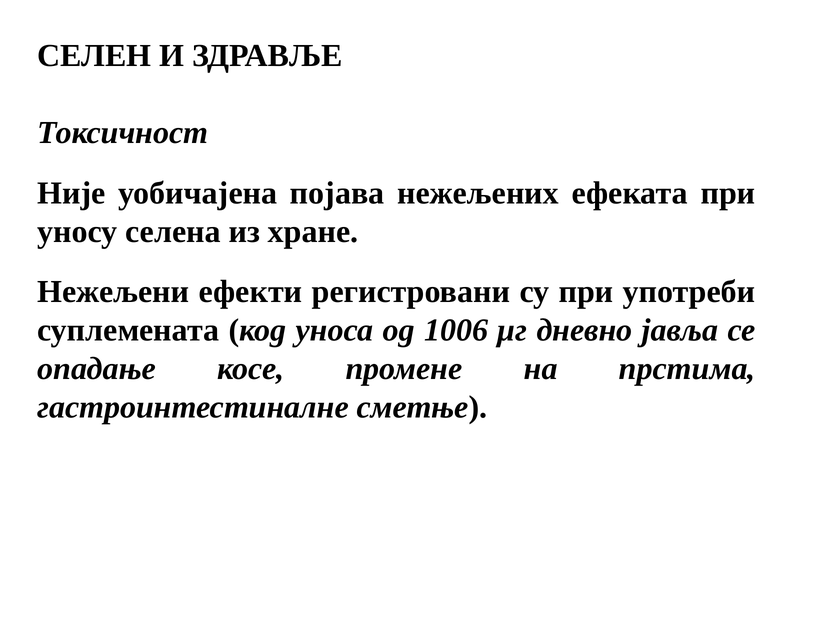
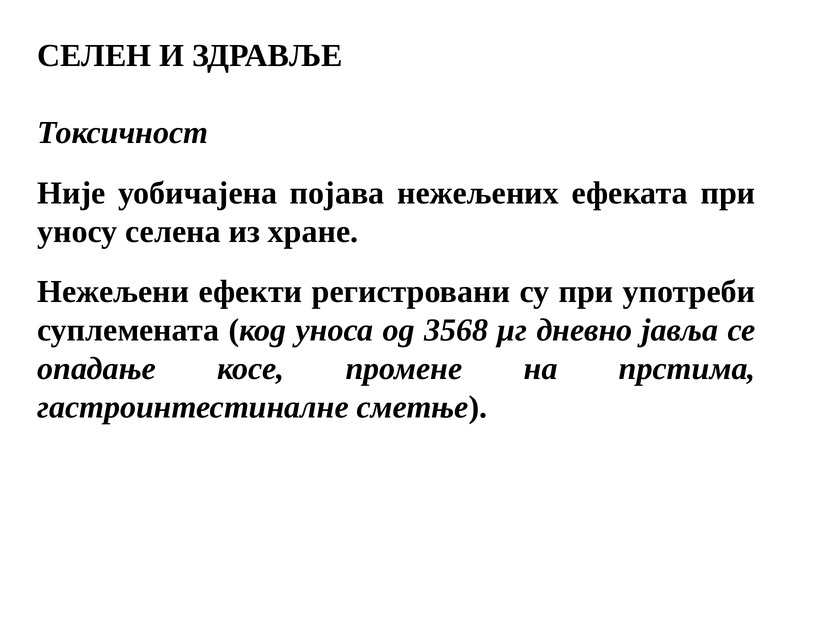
1006: 1006 -> 3568
